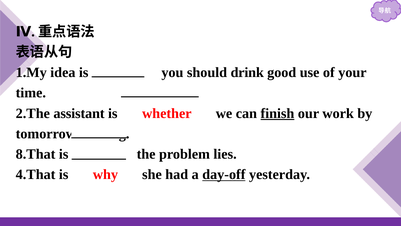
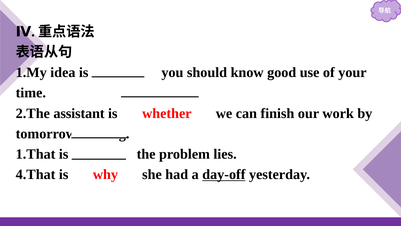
drink: drink -> know
finish underline: present -> none
8.That: 8.That -> 1.That
